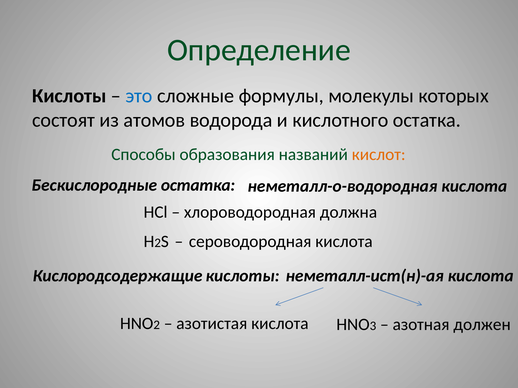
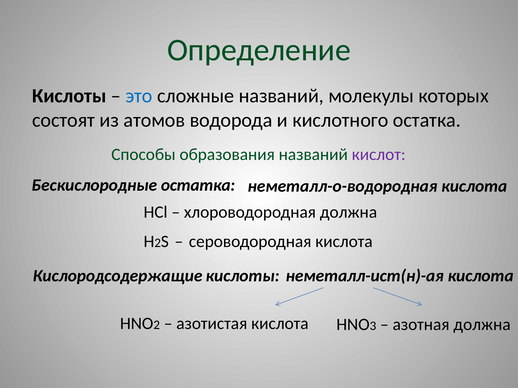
сложные формулы: формулы -> названий
кислот colour: orange -> purple
азотная должен: должен -> должна
